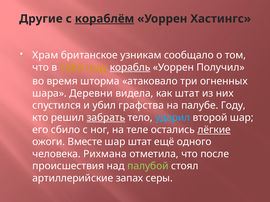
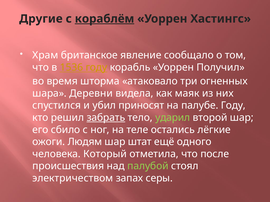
узникам: узникам -> явление
1869: 1869 -> 1536
корабль underline: present -> none
как штат: штат -> маяк
графства: графства -> приносят
ударил colour: light blue -> light green
лёгкие underline: present -> none
Вместе: Вместе -> Людям
Рихмана: Рихмана -> Который
артиллерийские: артиллерийские -> электричеством
